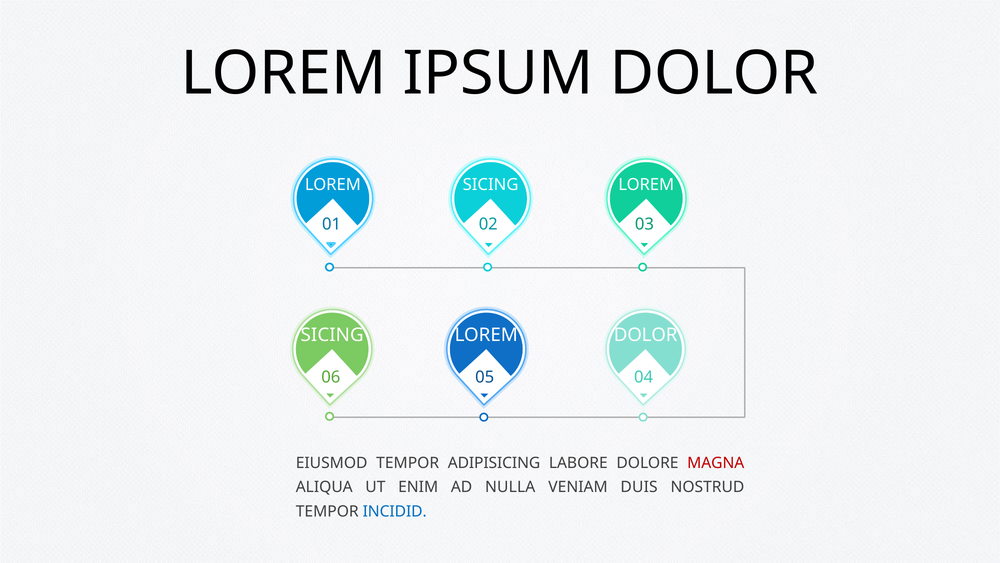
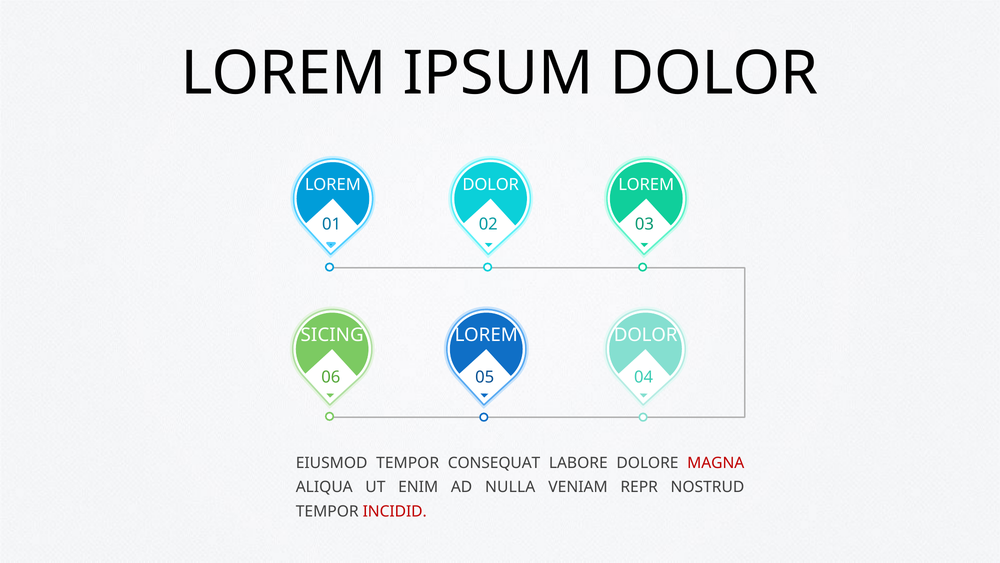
SICING at (491, 184): SICING -> DOLOR
ADIPISICING: ADIPISICING -> CONSEQUAT
DUIS: DUIS -> REPR
INCIDID colour: blue -> red
